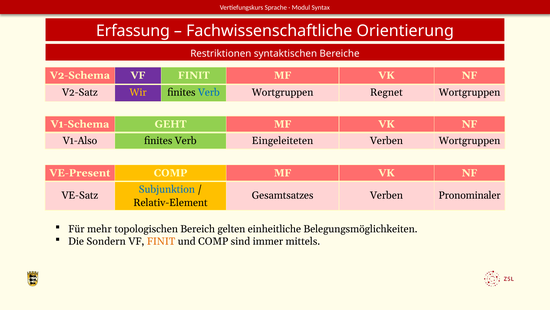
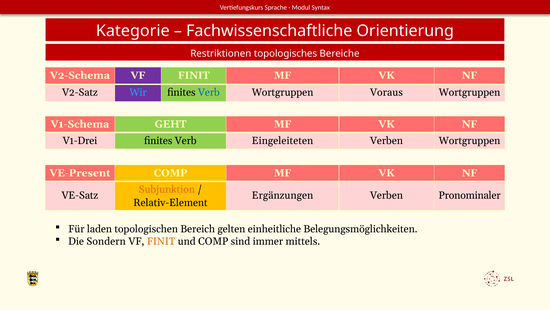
Erfassung: Erfassung -> Kategorie
syntaktischen: syntaktischen -> topologisches
Wir colour: yellow -> light blue
Regnet: Regnet -> Voraus
V1-Also: V1-Also -> V1-Drei
Subjunktion colour: blue -> orange
Gesamtsatzes: Gesamtsatzes -> Ergänzungen
mehr: mehr -> laden
